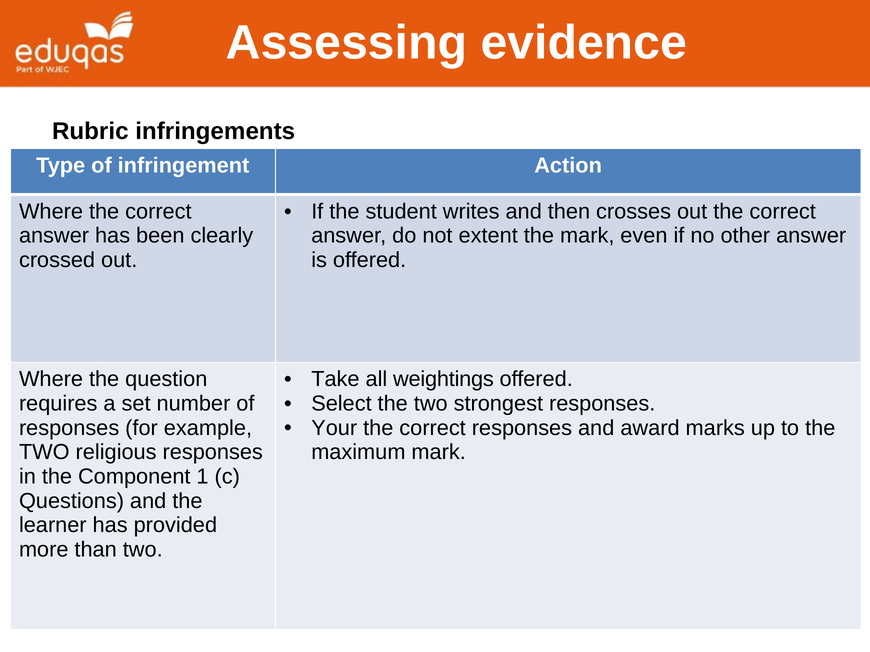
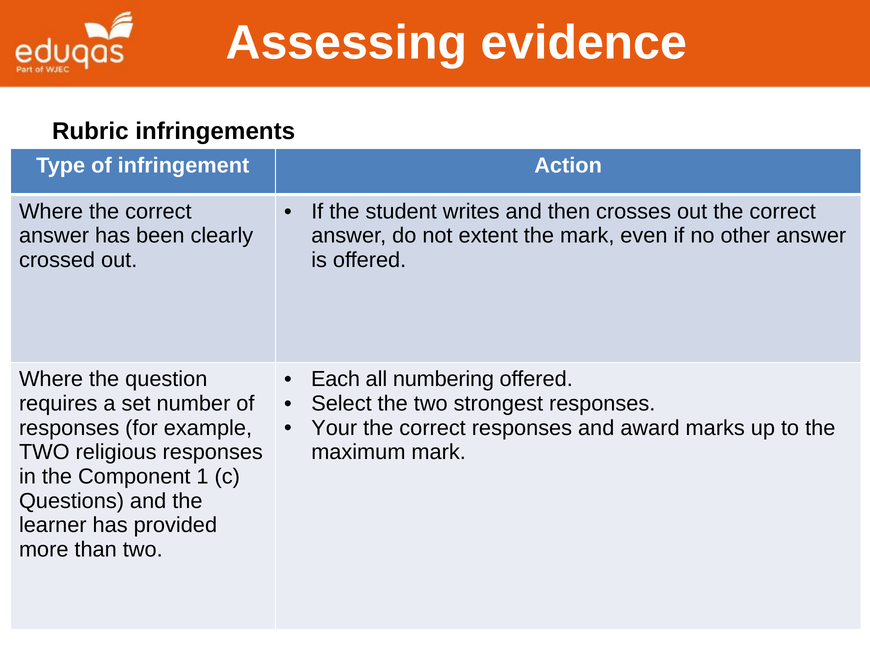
Take: Take -> Each
weightings: weightings -> numbering
